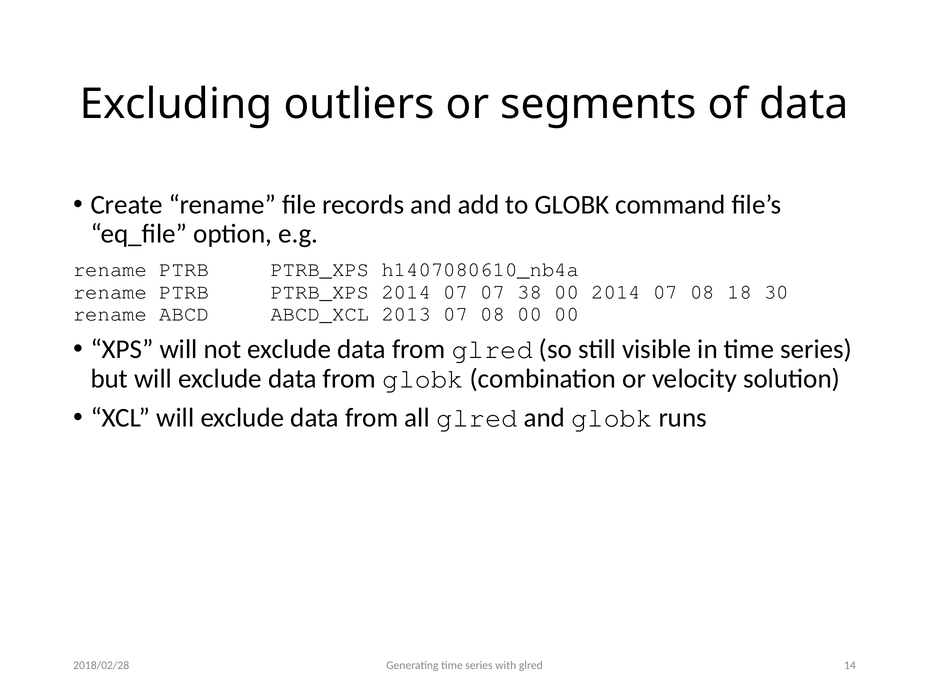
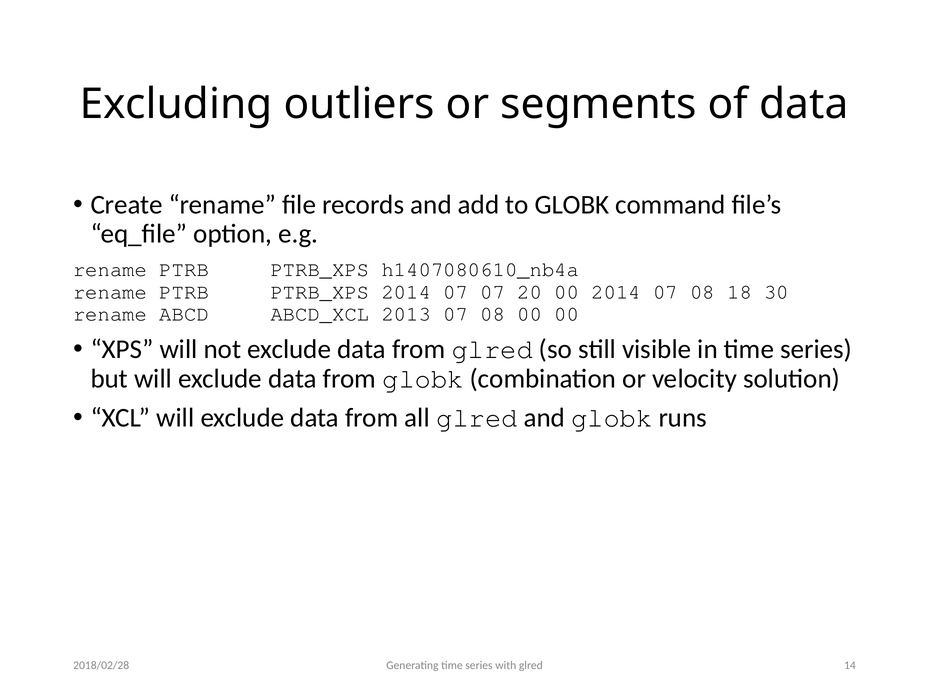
38: 38 -> 20
